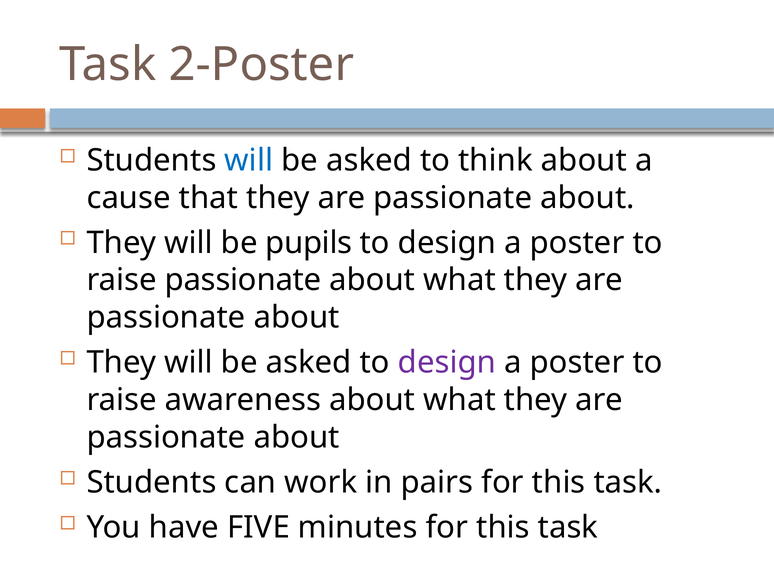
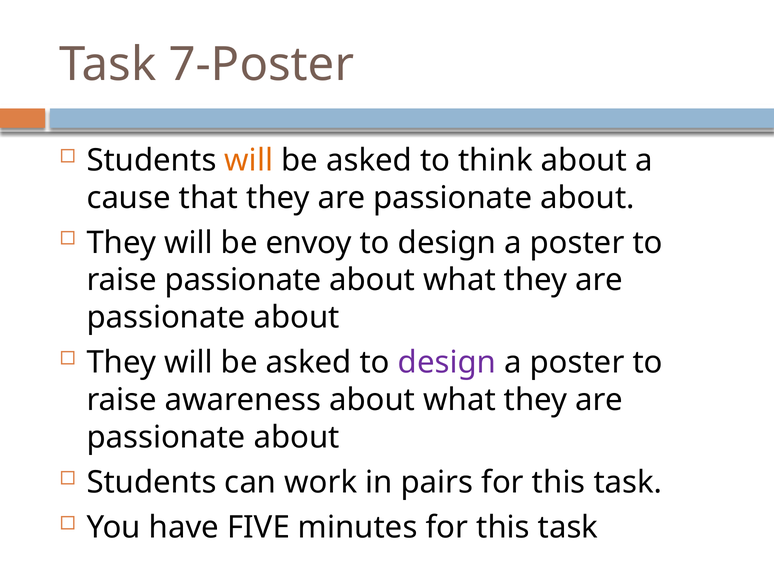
2-Poster: 2-Poster -> 7-Poster
will at (249, 160) colour: blue -> orange
pupils: pupils -> envoy
